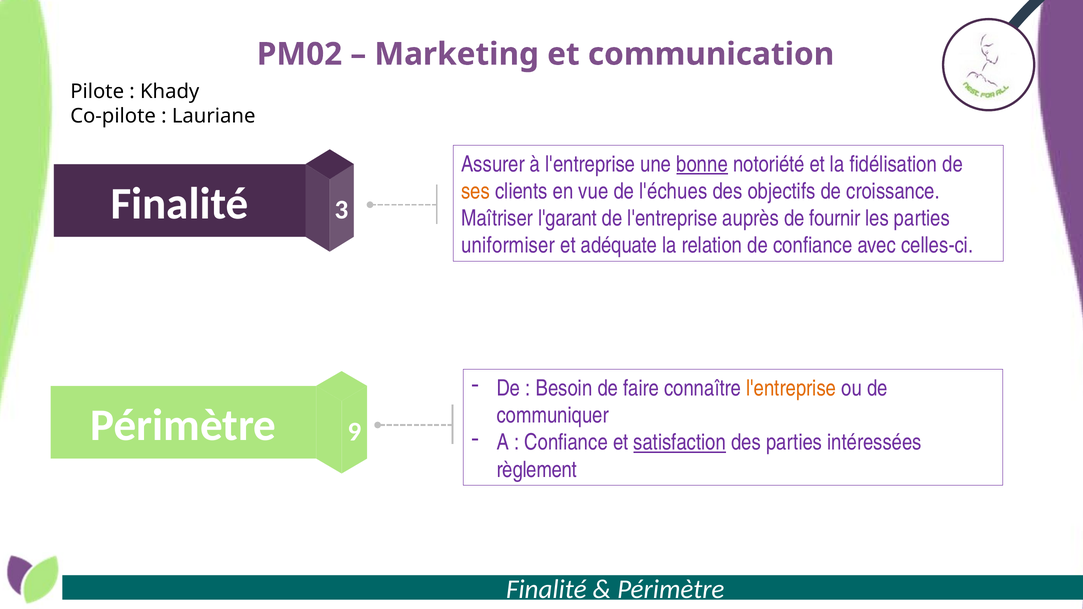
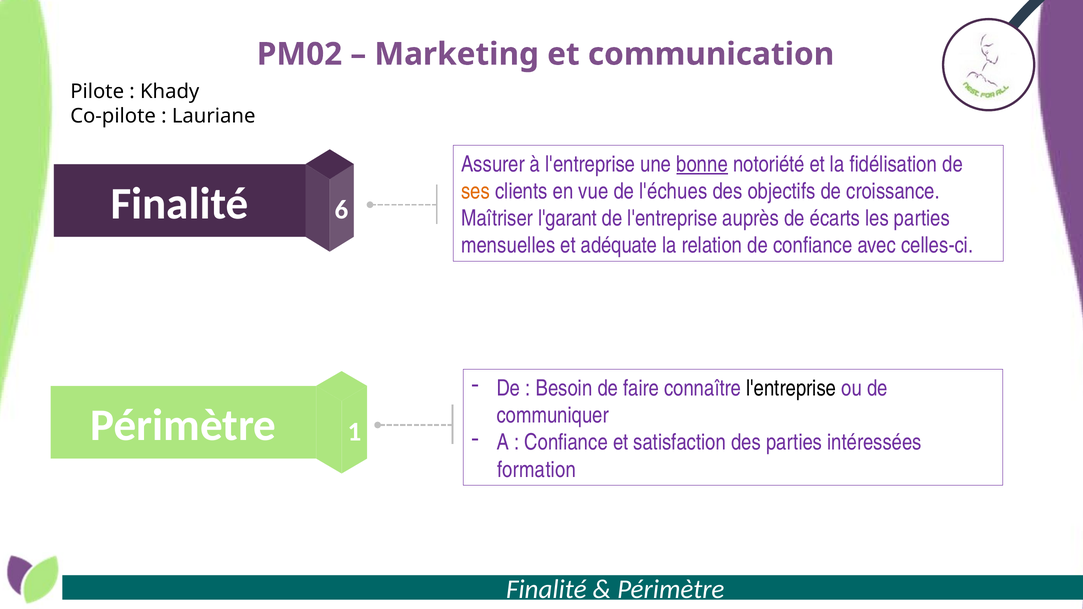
3: 3 -> 6
fournir: fournir -> écarts
uniformiser: uniformiser -> mensuelles
l'entreprise at (791, 388) colour: orange -> black
9: 9 -> 1
satisfaction underline: present -> none
règlement: règlement -> formation
